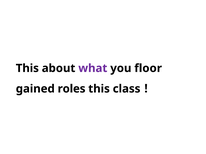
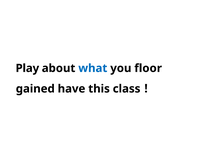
This at (27, 68): This -> Play
what colour: purple -> blue
roles: roles -> have
